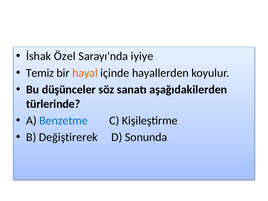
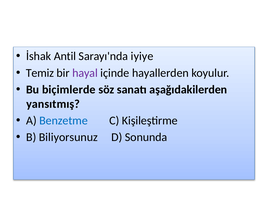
Özel: Özel -> Antil
hayal colour: orange -> purple
düşünceler: düşünceler -> biçimlerde
türlerinde: türlerinde -> yansıtmış
Değiştirerek: Değiştirerek -> Biliyorsunuz
